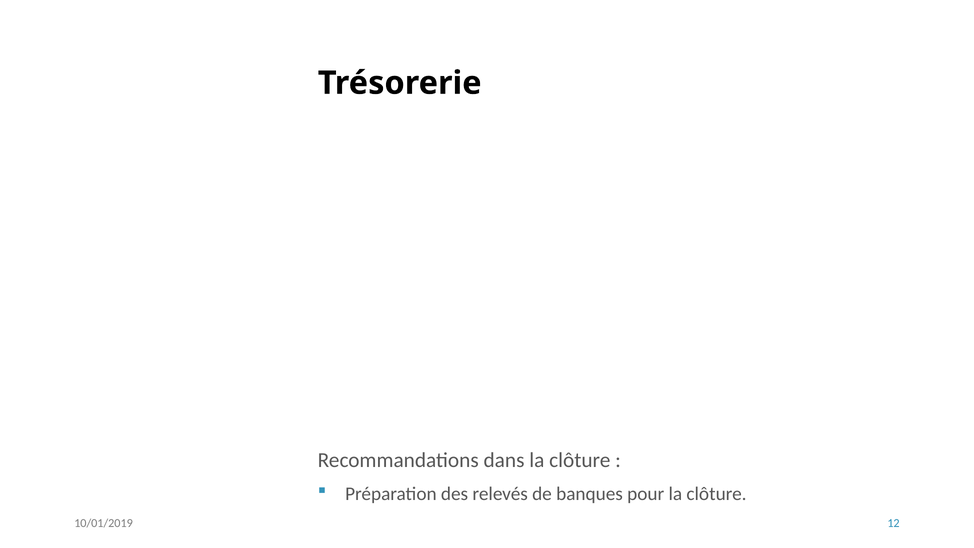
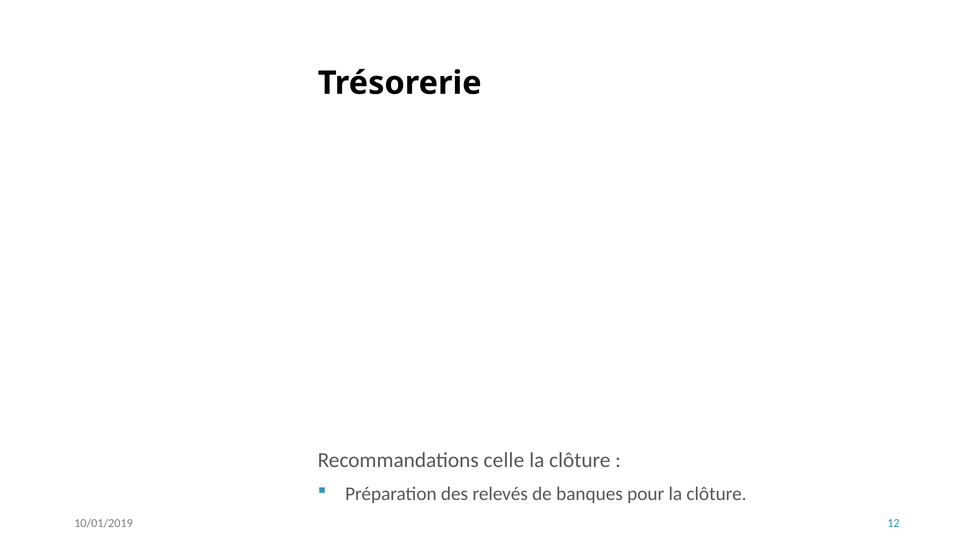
dans: dans -> celle
